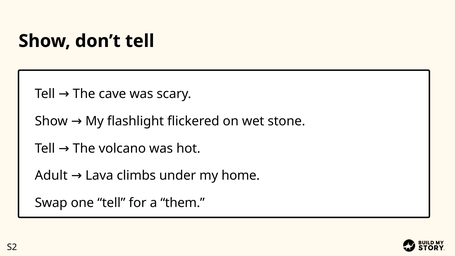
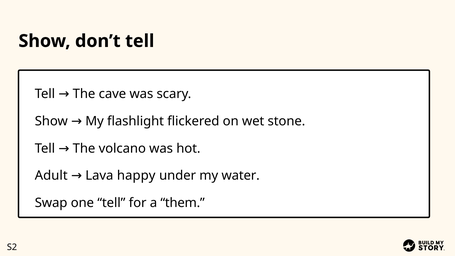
climbs: climbs -> happy
home: home -> water
